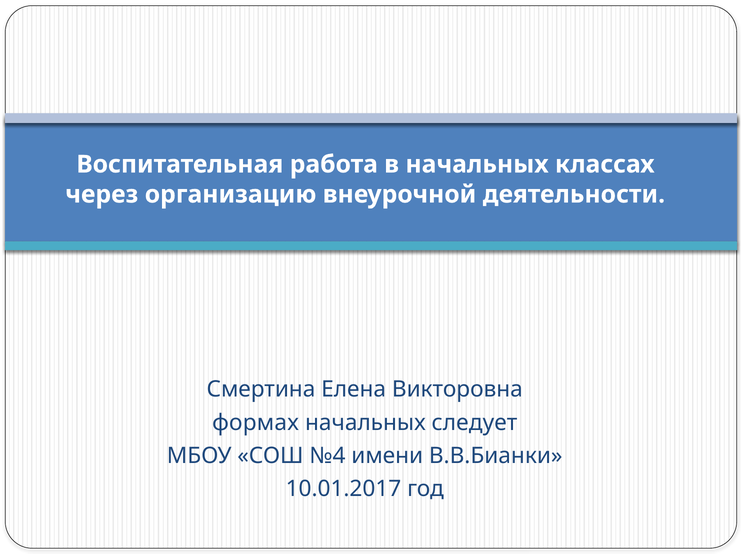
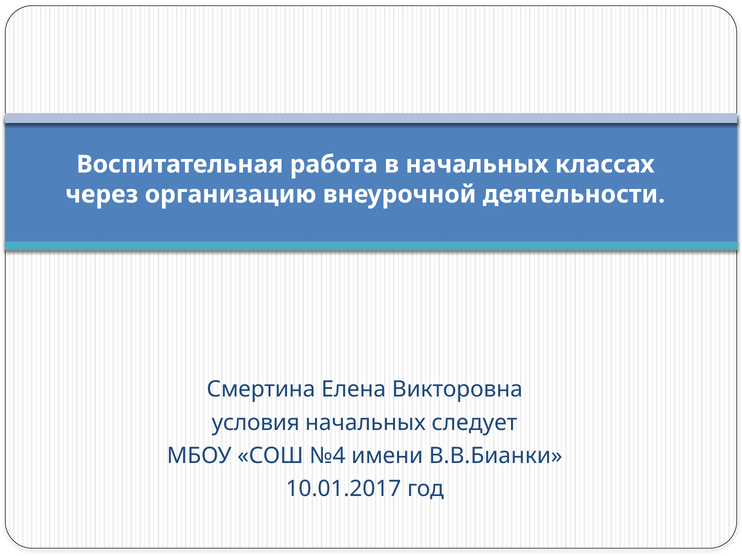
формах: формах -> условия
